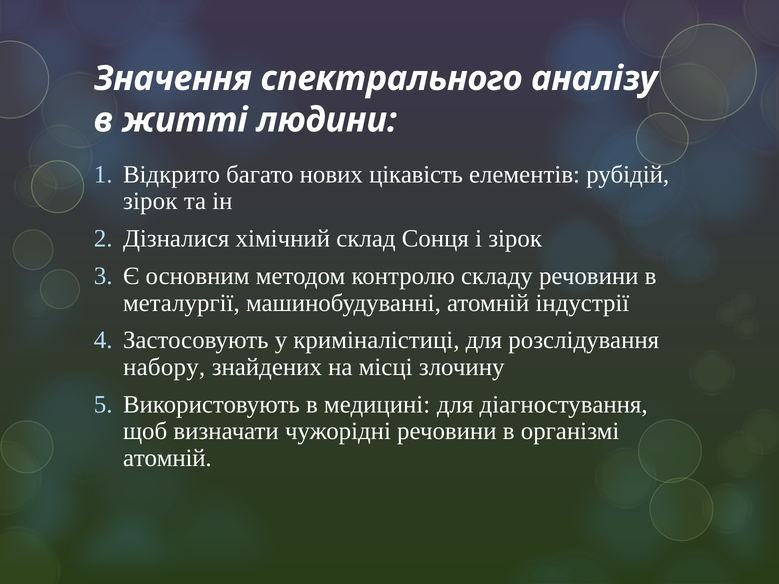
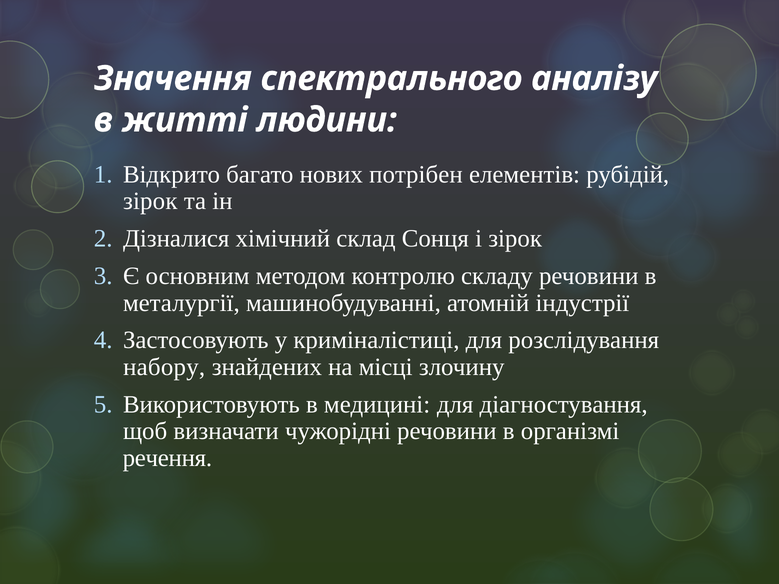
цікавість: цікавість -> потрібен
атомній at (167, 458): атомній -> речення
